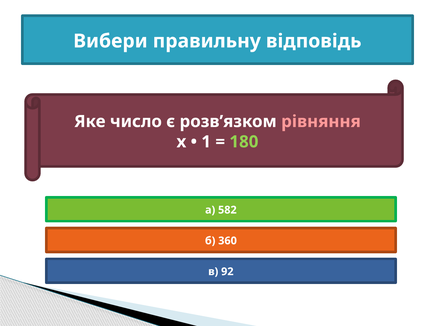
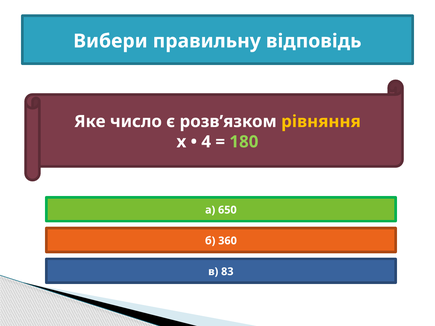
рівняння colour: pink -> yellow
1: 1 -> 4
582: 582 -> 650
92: 92 -> 83
